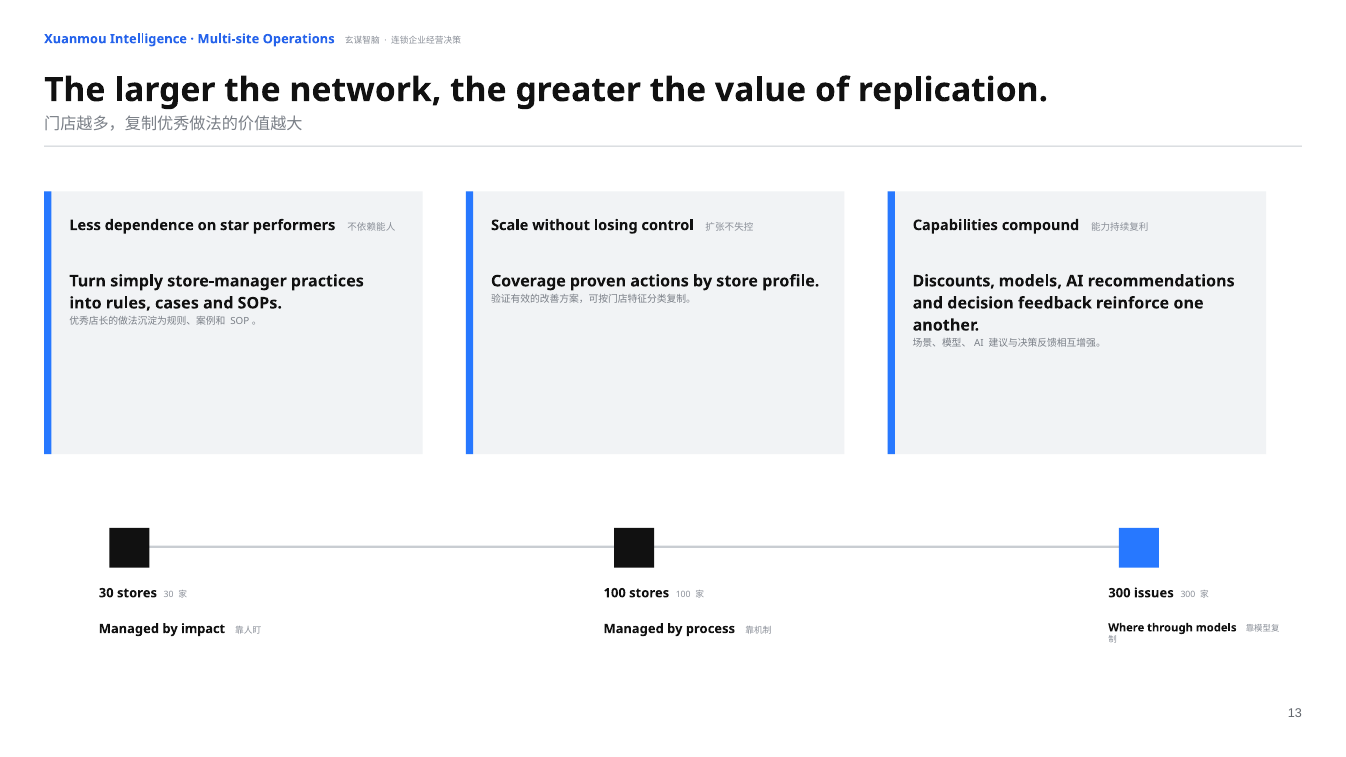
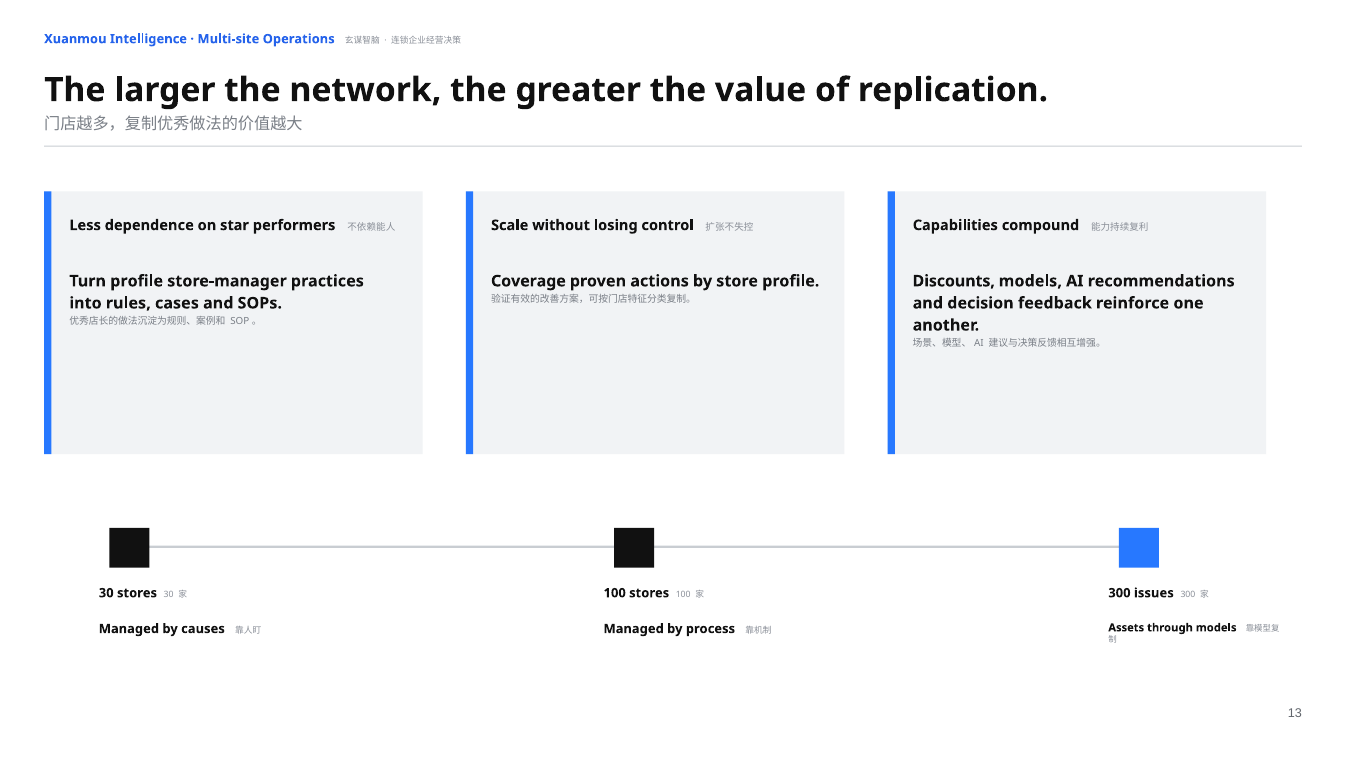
Turn simply: simply -> profile
Where: Where -> Assets
impact: impact -> causes
